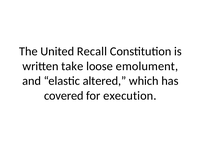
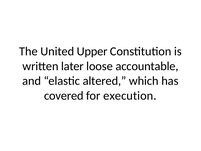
Recall: Recall -> Upper
take: take -> later
emolument: emolument -> accountable
